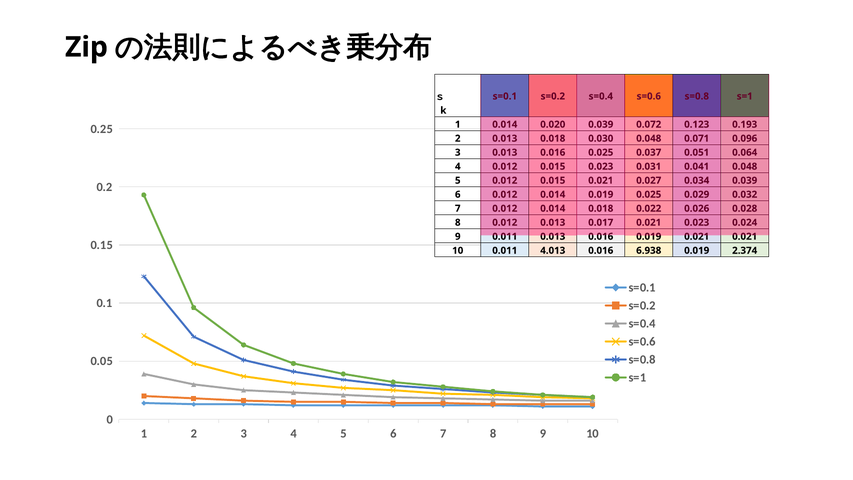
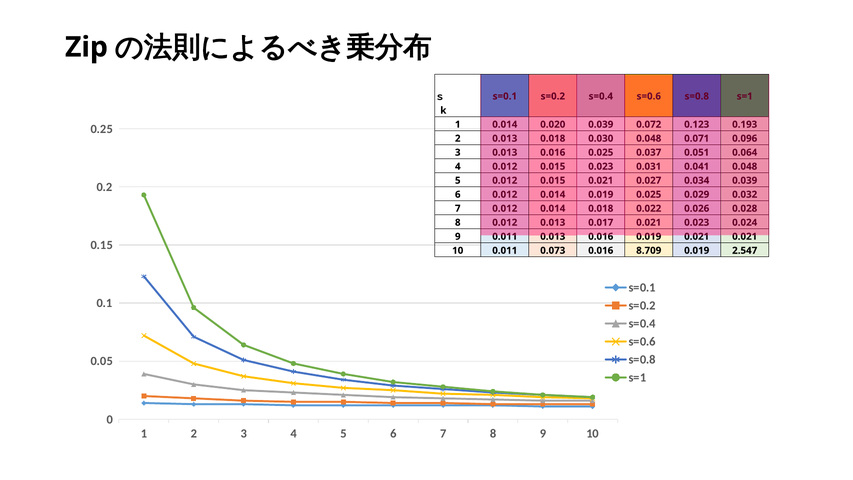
4.013: 4.013 -> 0.073
6.938: 6.938 -> 8.709
2.374: 2.374 -> 2.547
